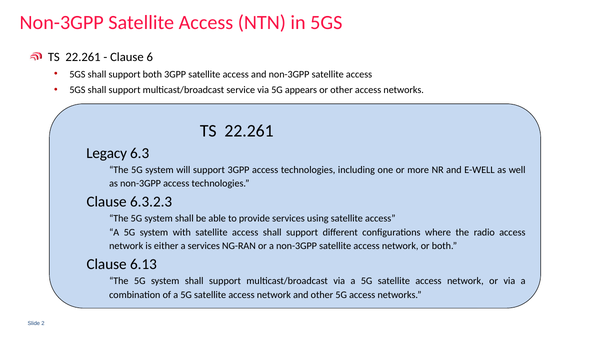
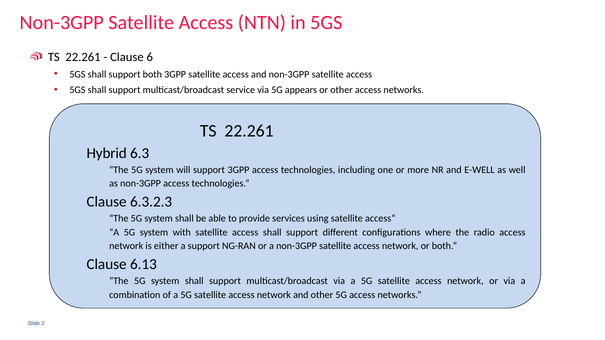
Legacy: Legacy -> Hybrid
a services: services -> support
